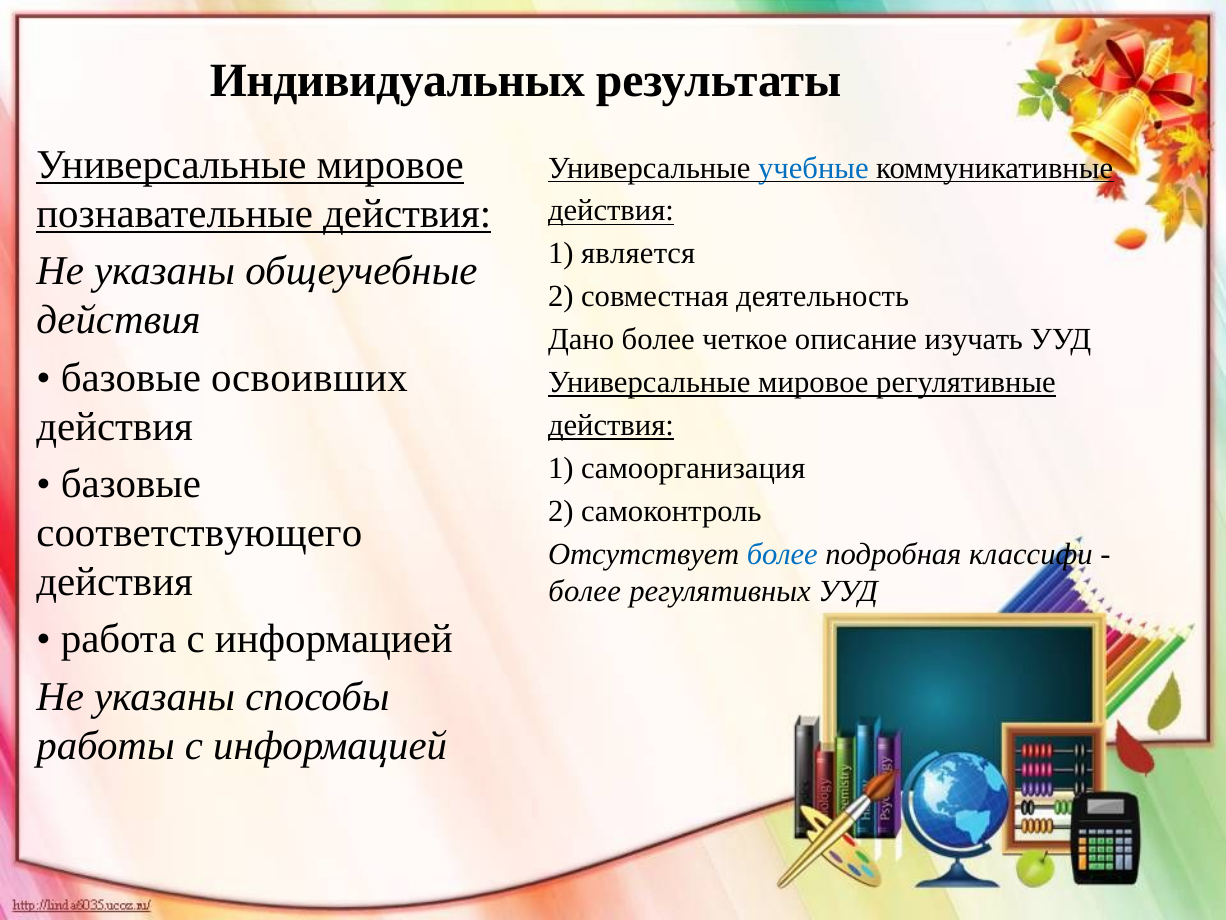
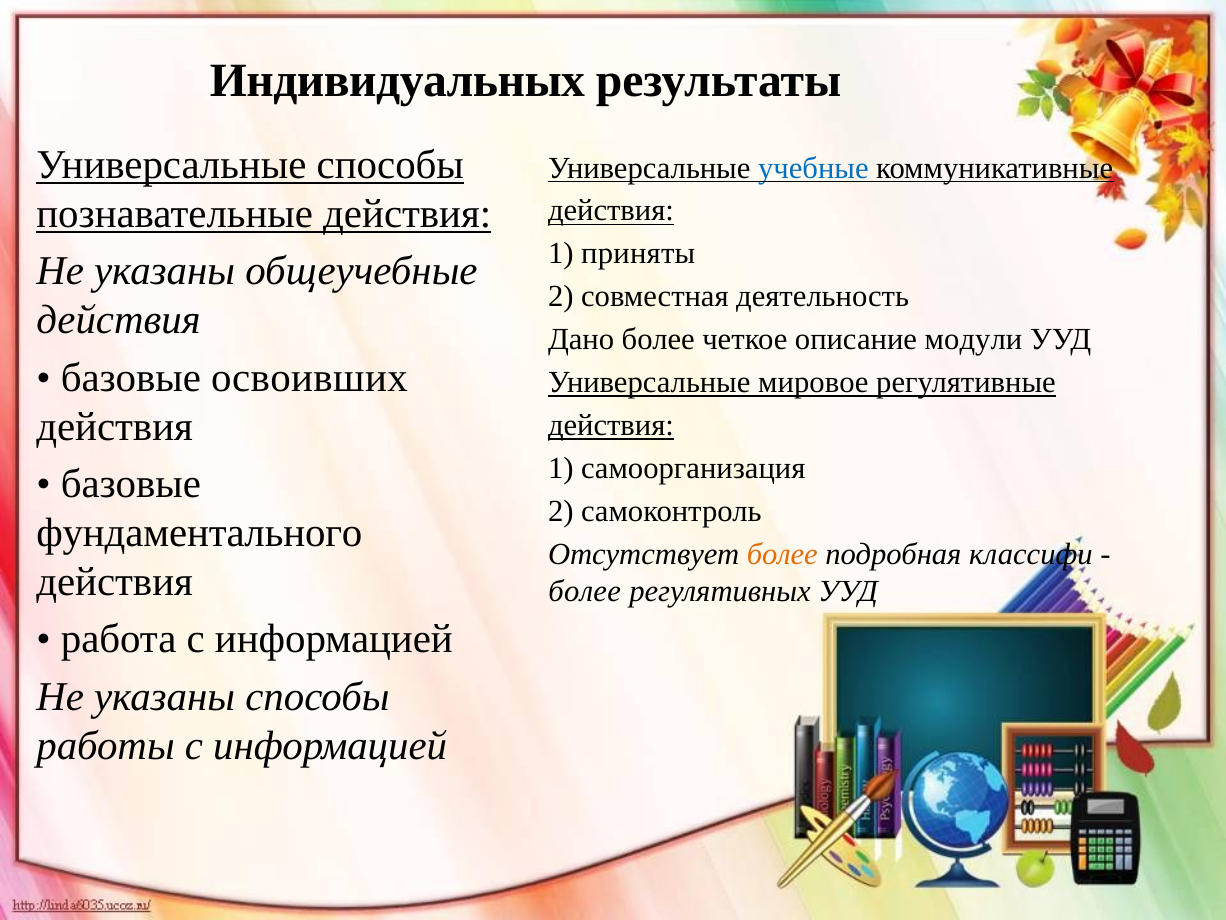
мировое at (390, 165): мировое -> способы
является: является -> приняты
изучать: изучать -> модули
соответствующего: соответствующего -> фундаментального
более at (782, 554) colour: blue -> orange
